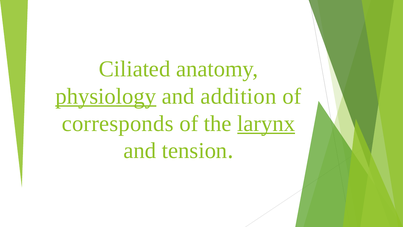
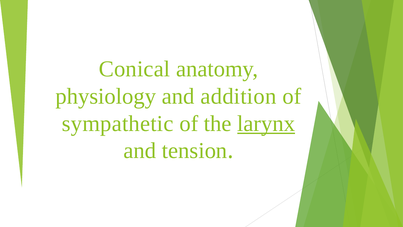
Ciliated: Ciliated -> Conical
physiology underline: present -> none
corresponds: corresponds -> sympathetic
